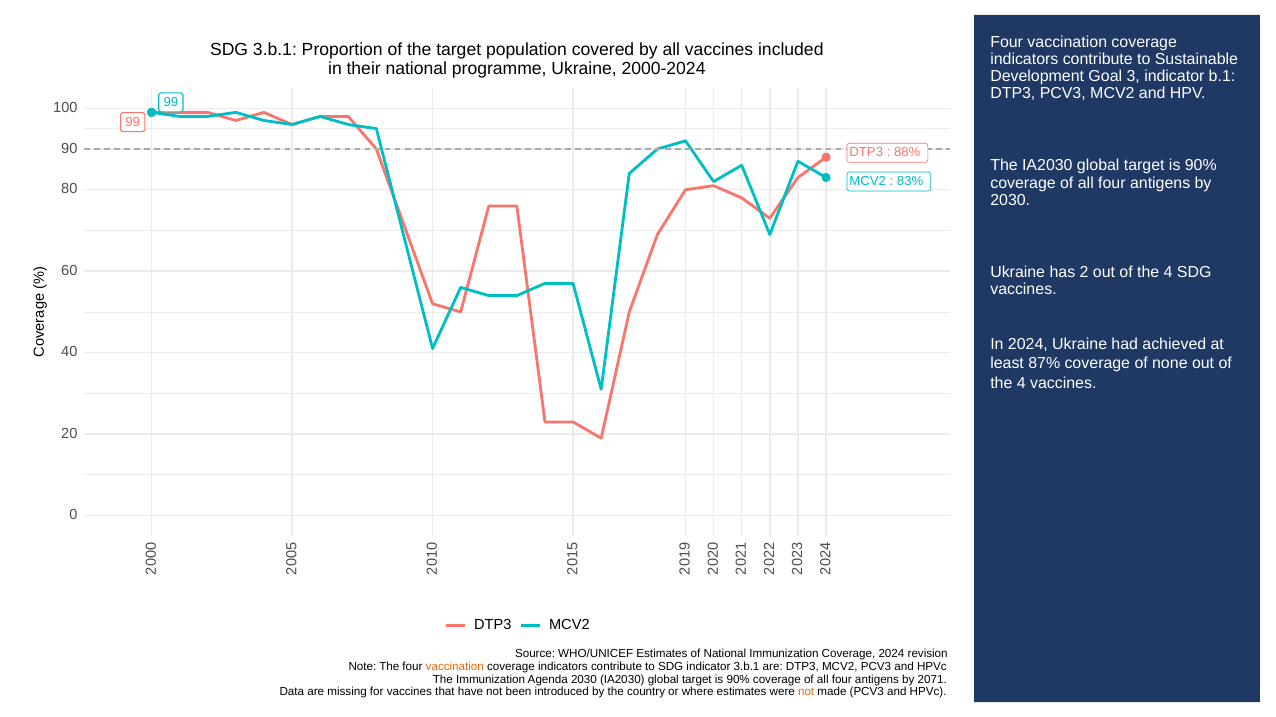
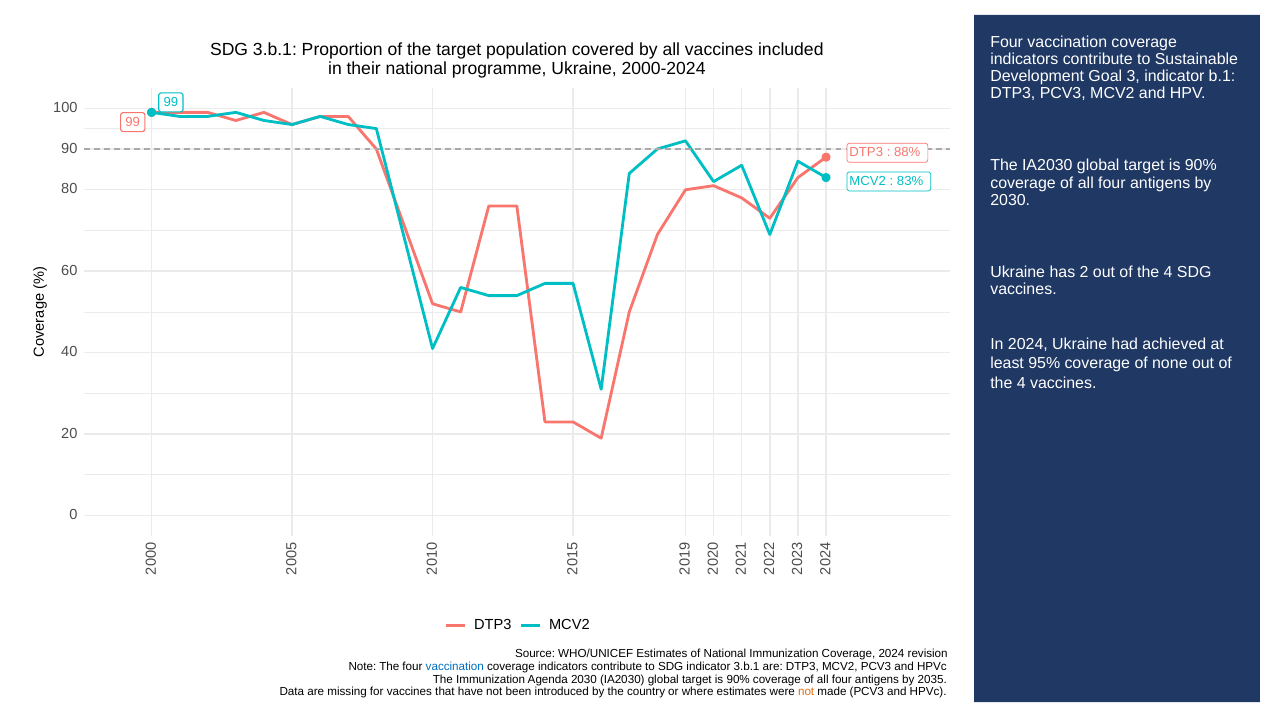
87%: 87% -> 95%
vaccination at (455, 667) colour: orange -> blue
2071: 2071 -> 2035
